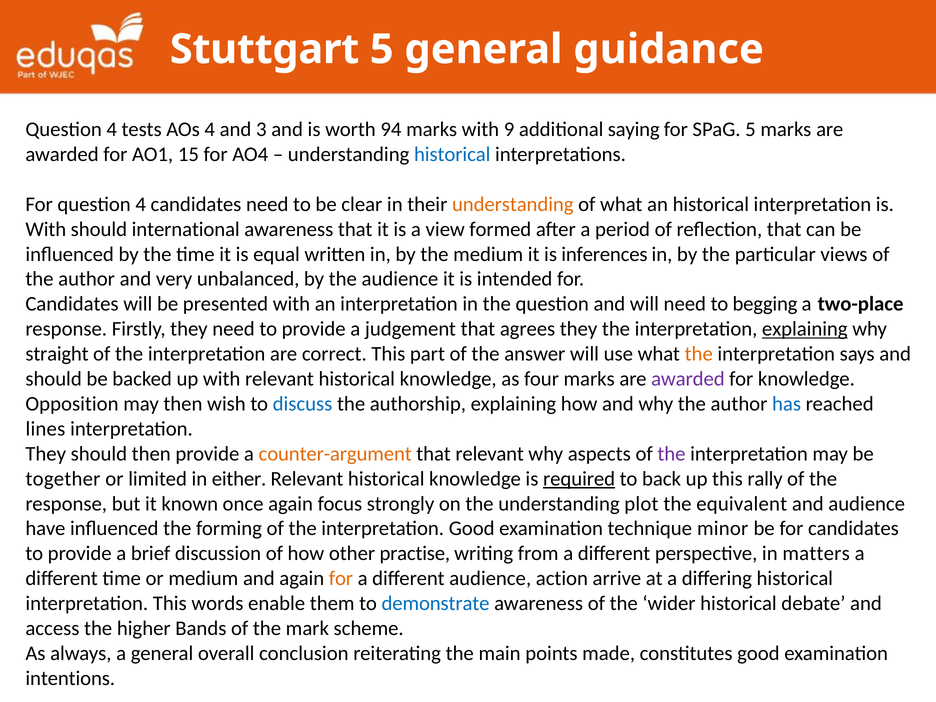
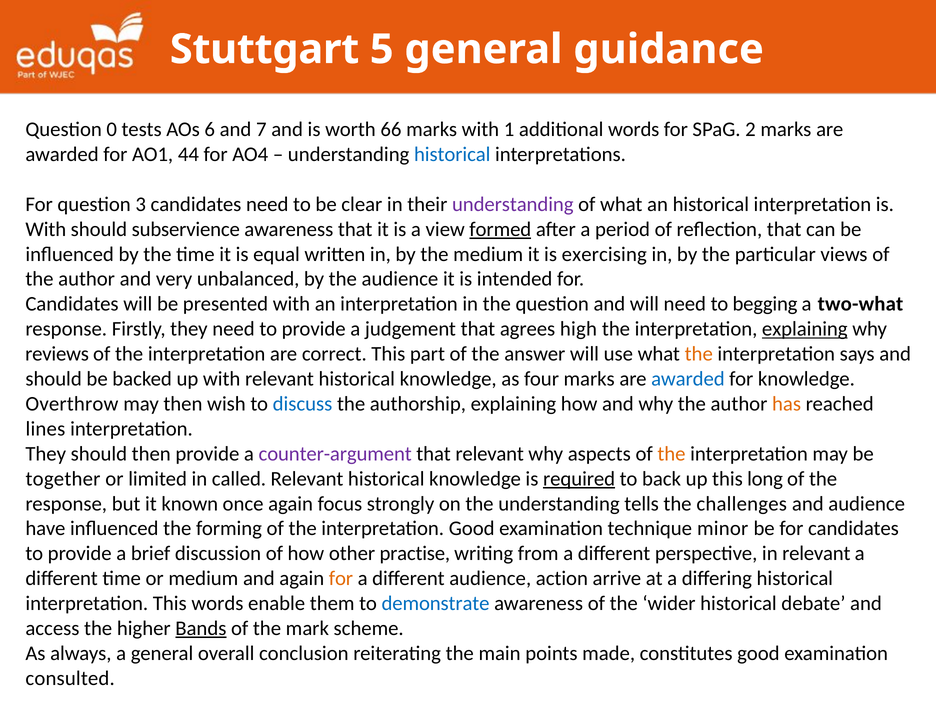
4 at (112, 129): 4 -> 0
AOs 4: 4 -> 6
3: 3 -> 7
94: 94 -> 66
9: 9 -> 1
additional saying: saying -> words
SPaG 5: 5 -> 2
15: 15 -> 44
For question 4: 4 -> 3
understanding at (513, 204) colour: orange -> purple
international: international -> subservience
formed underline: none -> present
inferences: inferences -> exercising
two-place: two-place -> two-what
agrees they: they -> high
straight: straight -> reviews
awarded at (688, 379) colour: purple -> blue
Opposition: Opposition -> Overthrow
has colour: blue -> orange
counter-argument colour: orange -> purple
the at (672, 454) colour: purple -> orange
either: either -> called
rally: rally -> long
plot: plot -> tells
equivalent: equivalent -> challenges
in matters: matters -> relevant
Bands underline: none -> present
intentions: intentions -> consulted
